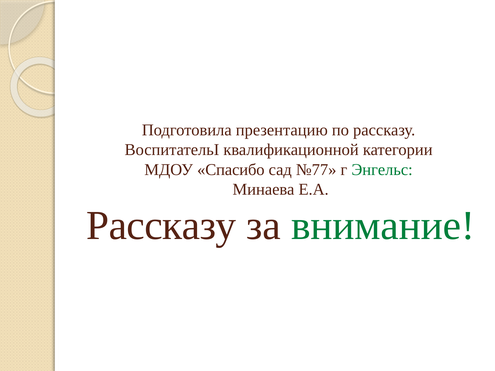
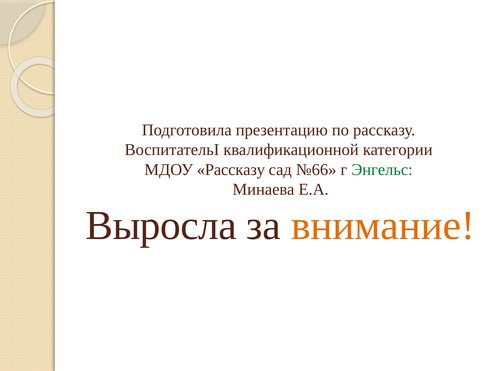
МДОУ Спасибо: Спасибо -> Рассказу
№77: №77 -> №66
Рассказу at (161, 226): Рассказу -> Выросла
внимание colour: green -> orange
